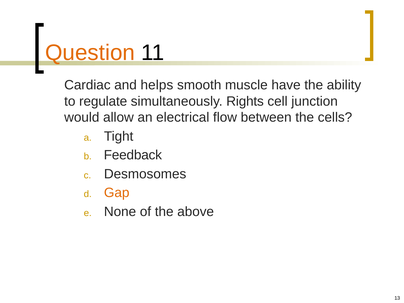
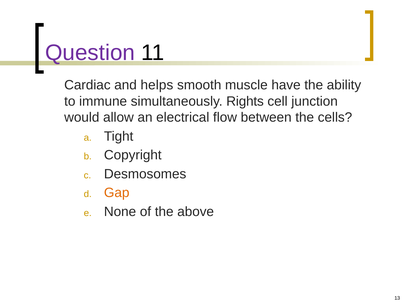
Question colour: orange -> purple
regulate: regulate -> immune
Feedback: Feedback -> Copyright
